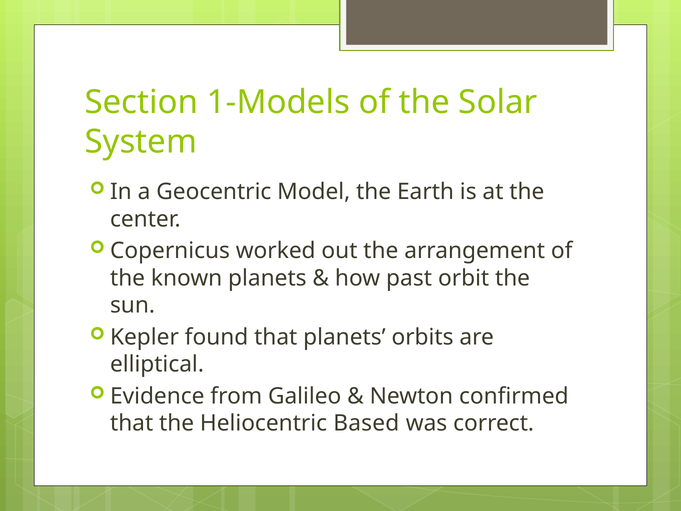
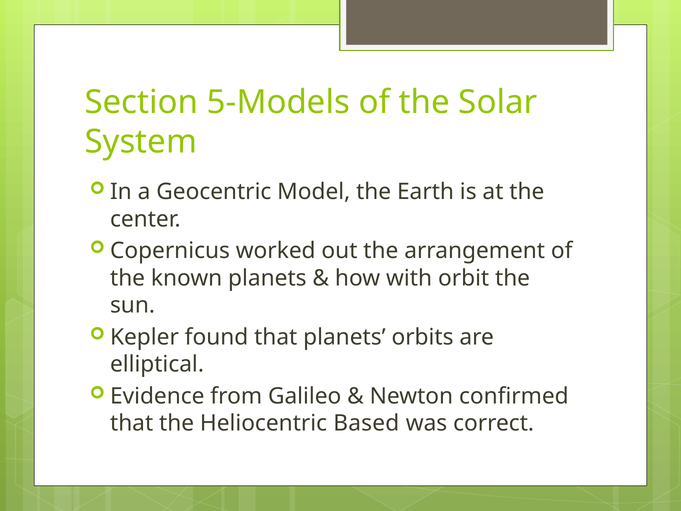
1-Models: 1-Models -> 5-Models
past: past -> with
